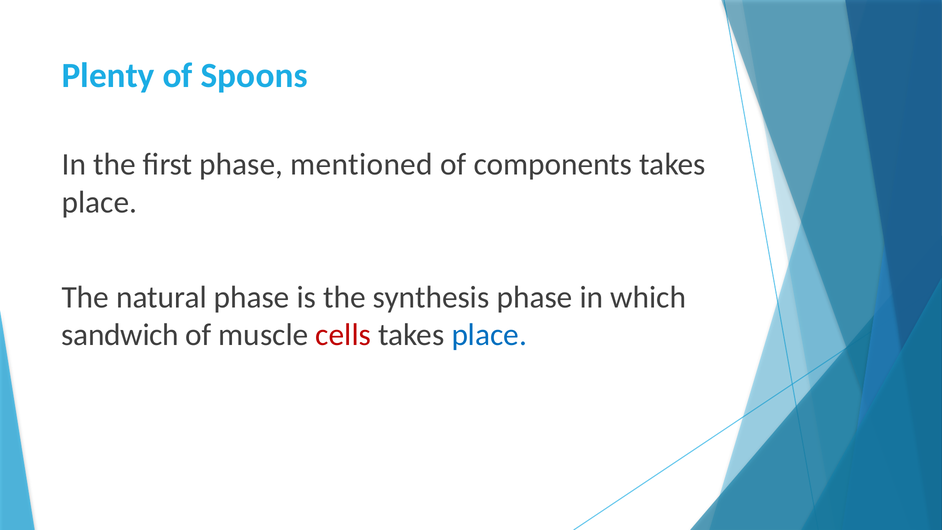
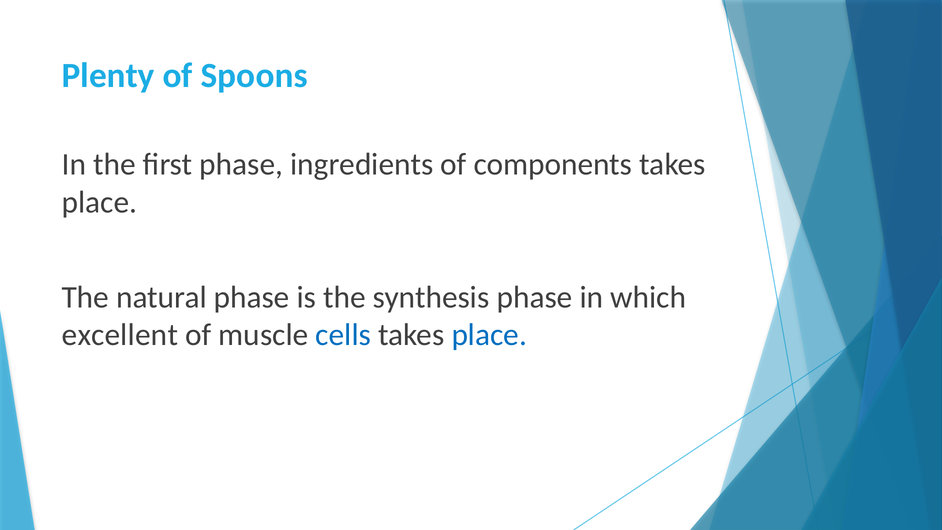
mentioned: mentioned -> ingredients
sandwich: sandwich -> excellent
cells colour: red -> blue
